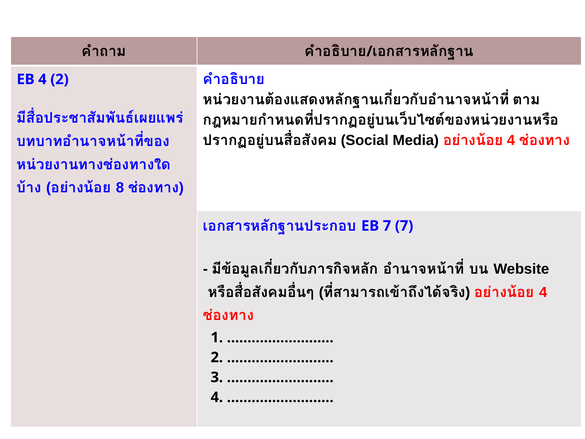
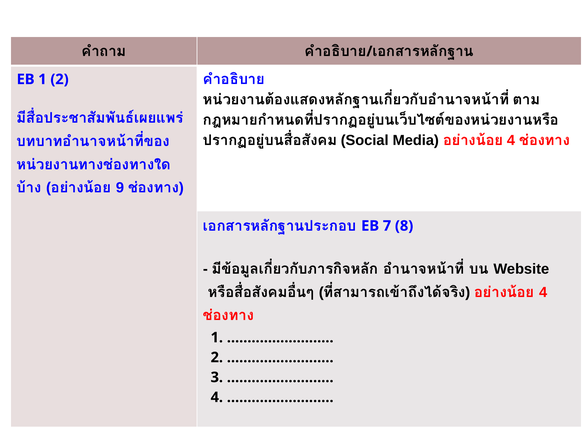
EB 4: 4 -> 1
8: 8 -> 9
7 7: 7 -> 8
